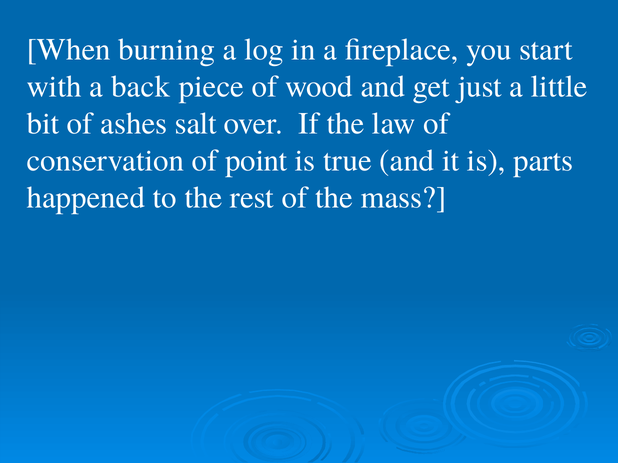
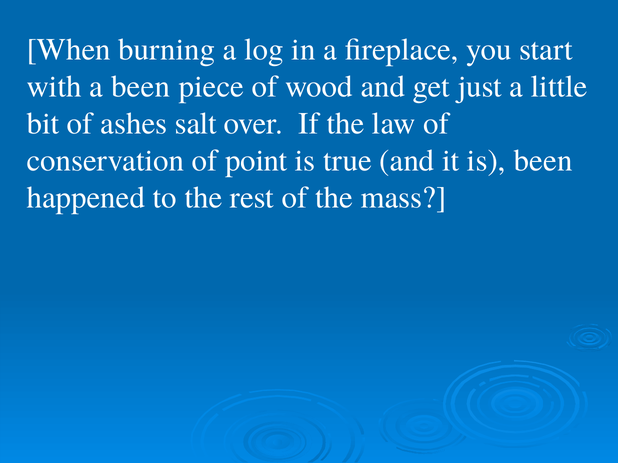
a back: back -> been
is parts: parts -> been
